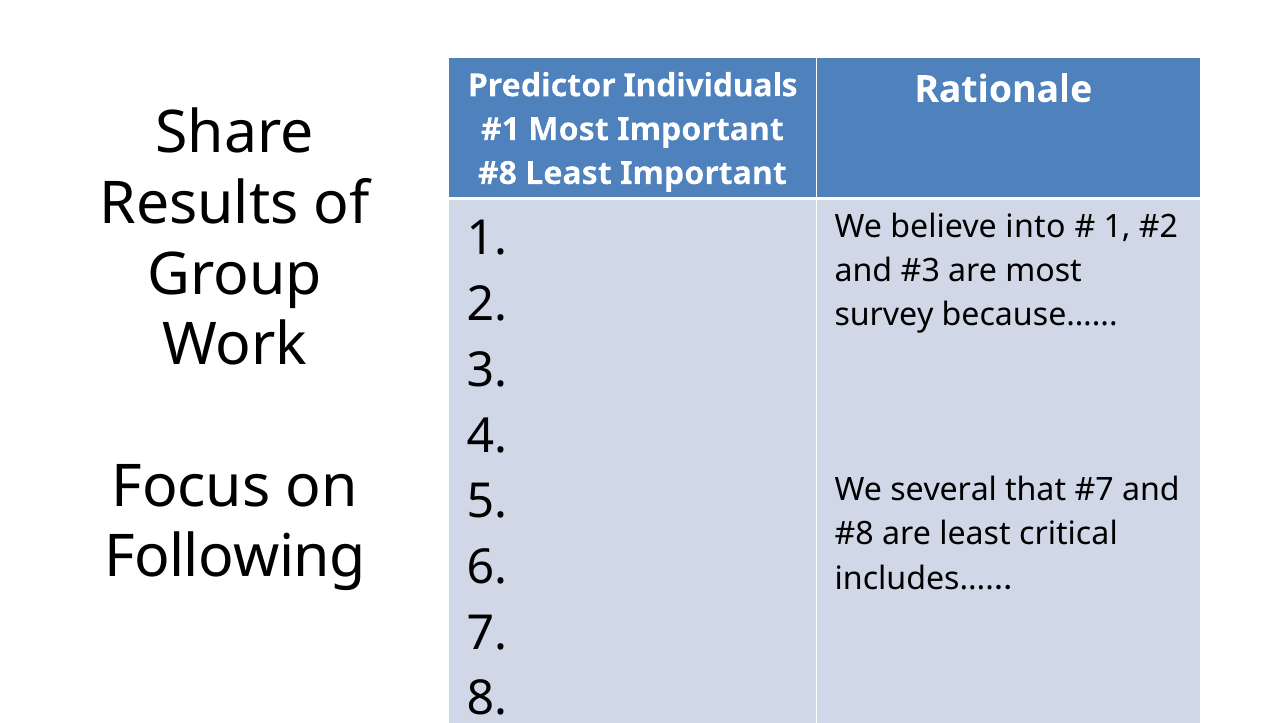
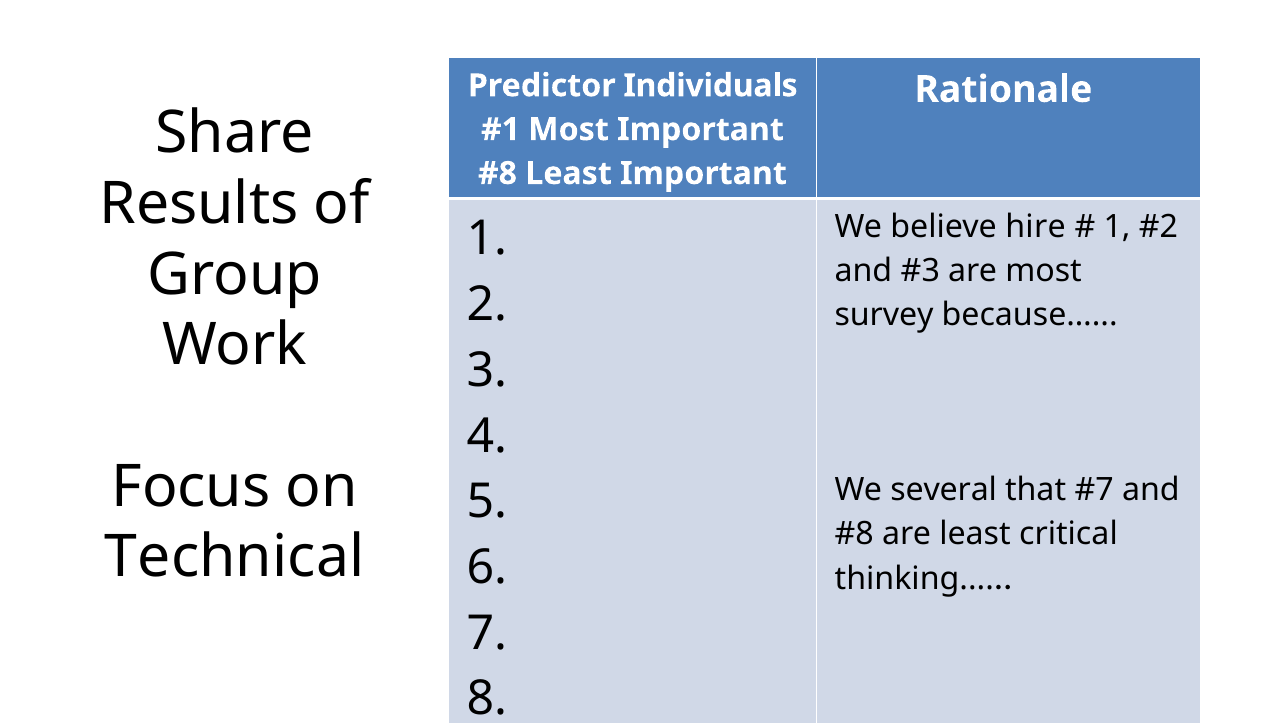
into: into -> hire
Following: Following -> Technical
includes: includes -> thinking
